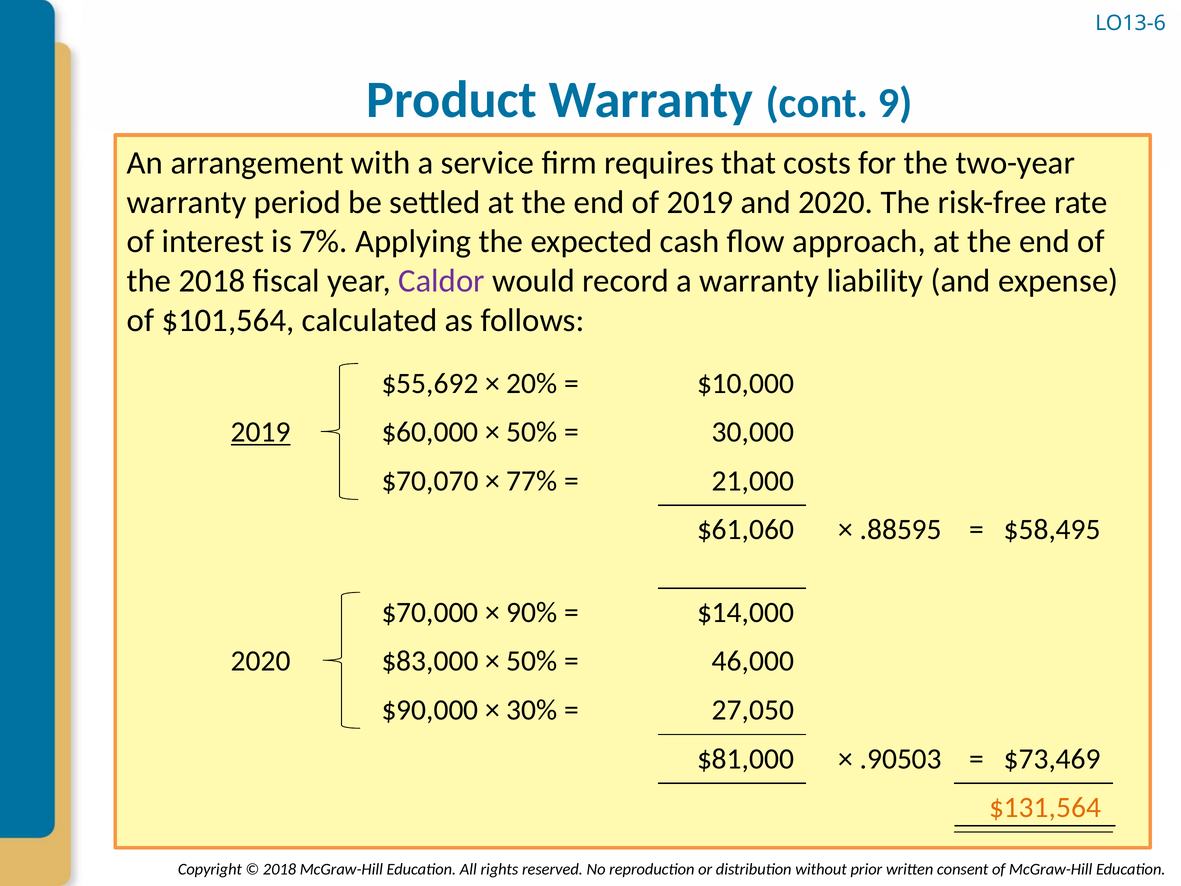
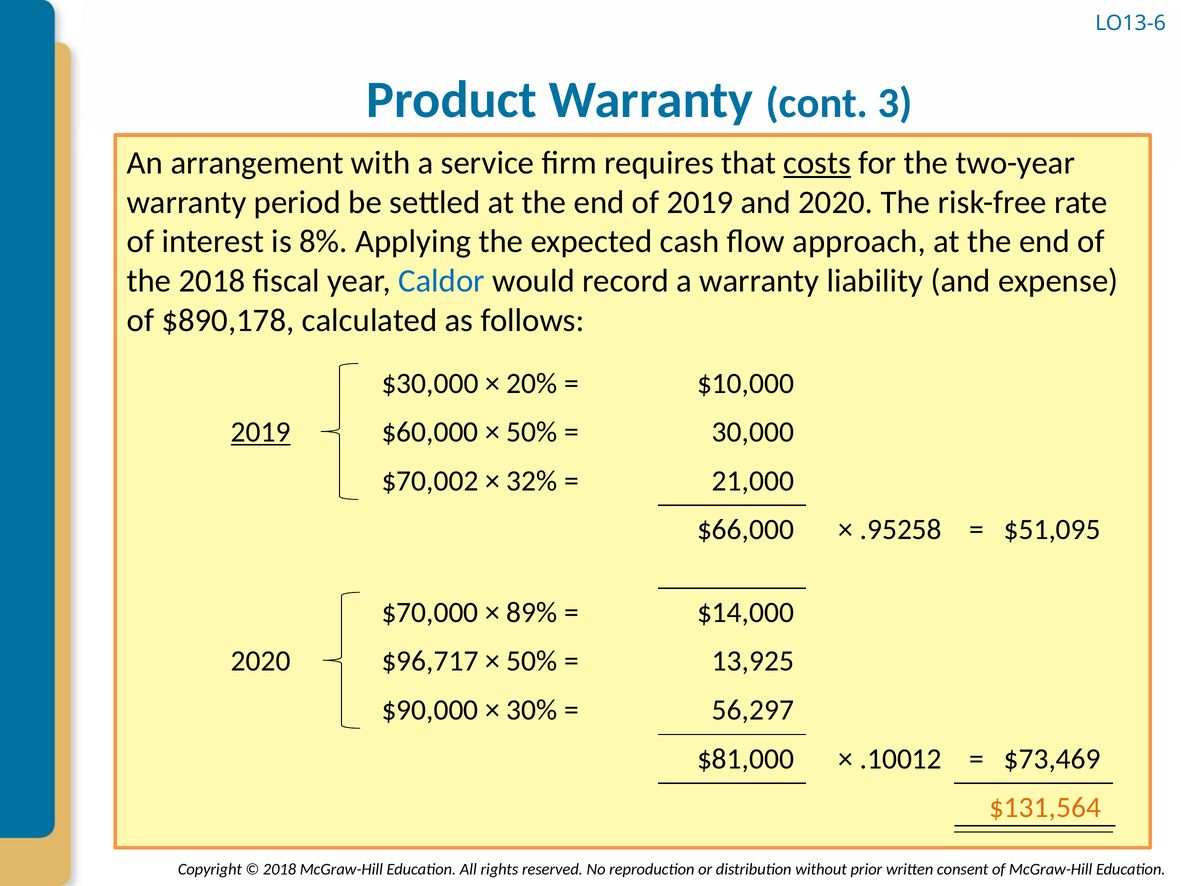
9: 9 -> 3
costs underline: none -> present
7%: 7% -> 8%
Caldor colour: purple -> blue
$101,564: $101,564 -> $890,178
$55,692: $55,692 -> $30,000
$70,070: $70,070 -> $70,002
77%: 77% -> 32%
$61,060: $61,060 -> $66,000
.88595: .88595 -> .95258
$58,495: $58,495 -> $51,095
90%: 90% -> 89%
$83,000: $83,000 -> $96,717
46,000: 46,000 -> 13,925
27,050: 27,050 -> 56,297
.90503: .90503 -> .10012
